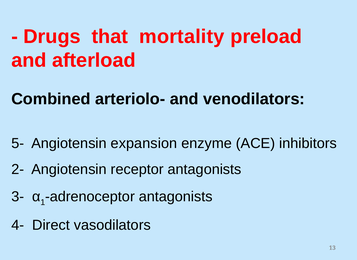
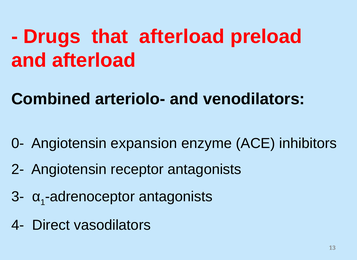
that mortality: mortality -> afterload
5-: 5- -> 0-
